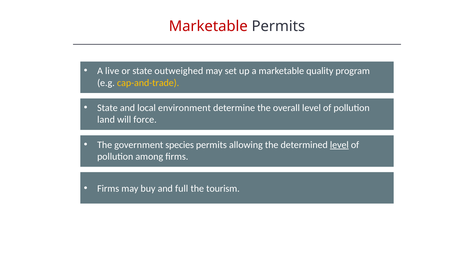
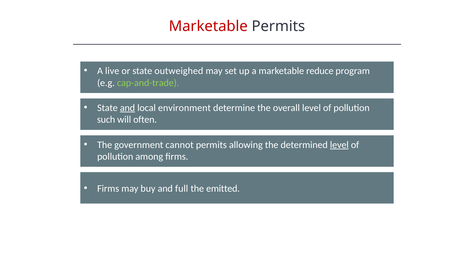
quality: quality -> reduce
cap-and-trade colour: yellow -> light green
and at (127, 108) underline: none -> present
land: land -> such
force: force -> often
species: species -> cannot
tourism: tourism -> emitted
